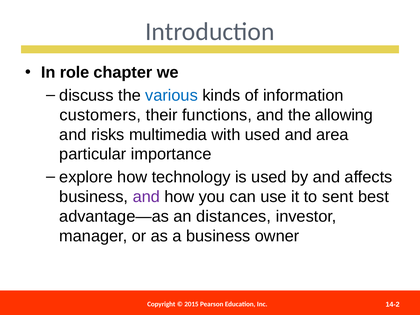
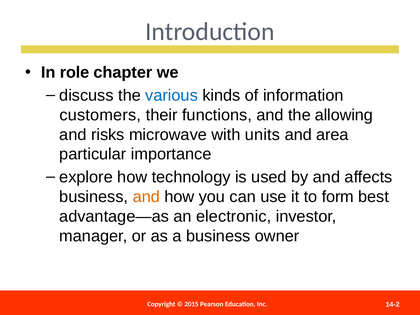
multimedia: multimedia -> microwave
with used: used -> units
and at (146, 197) colour: purple -> orange
sent: sent -> form
distances: distances -> electronic
